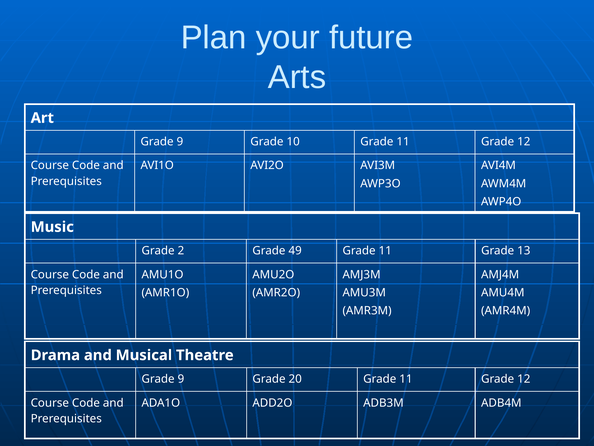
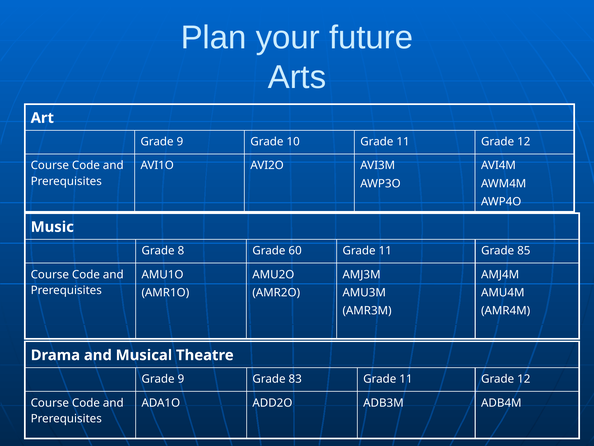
2: 2 -> 8
49: 49 -> 60
13: 13 -> 85
20: 20 -> 83
